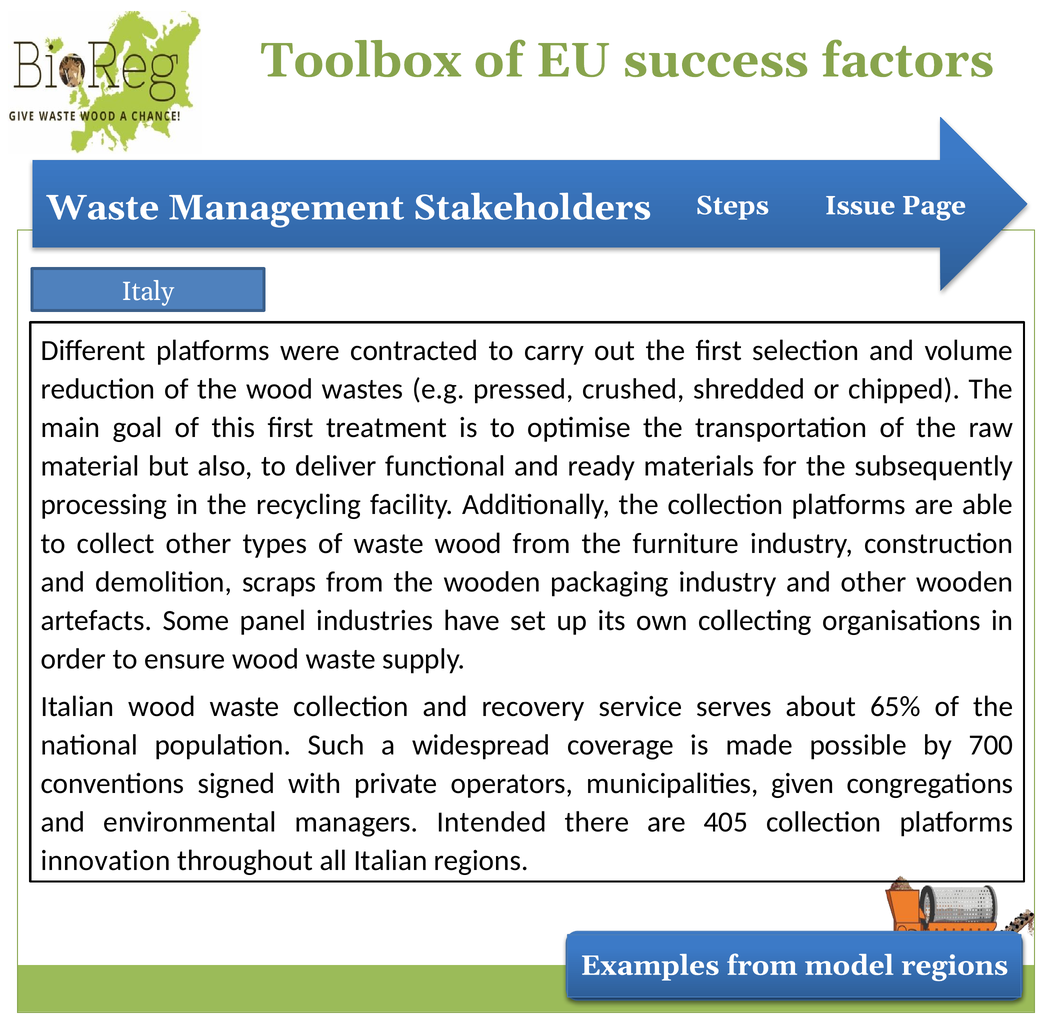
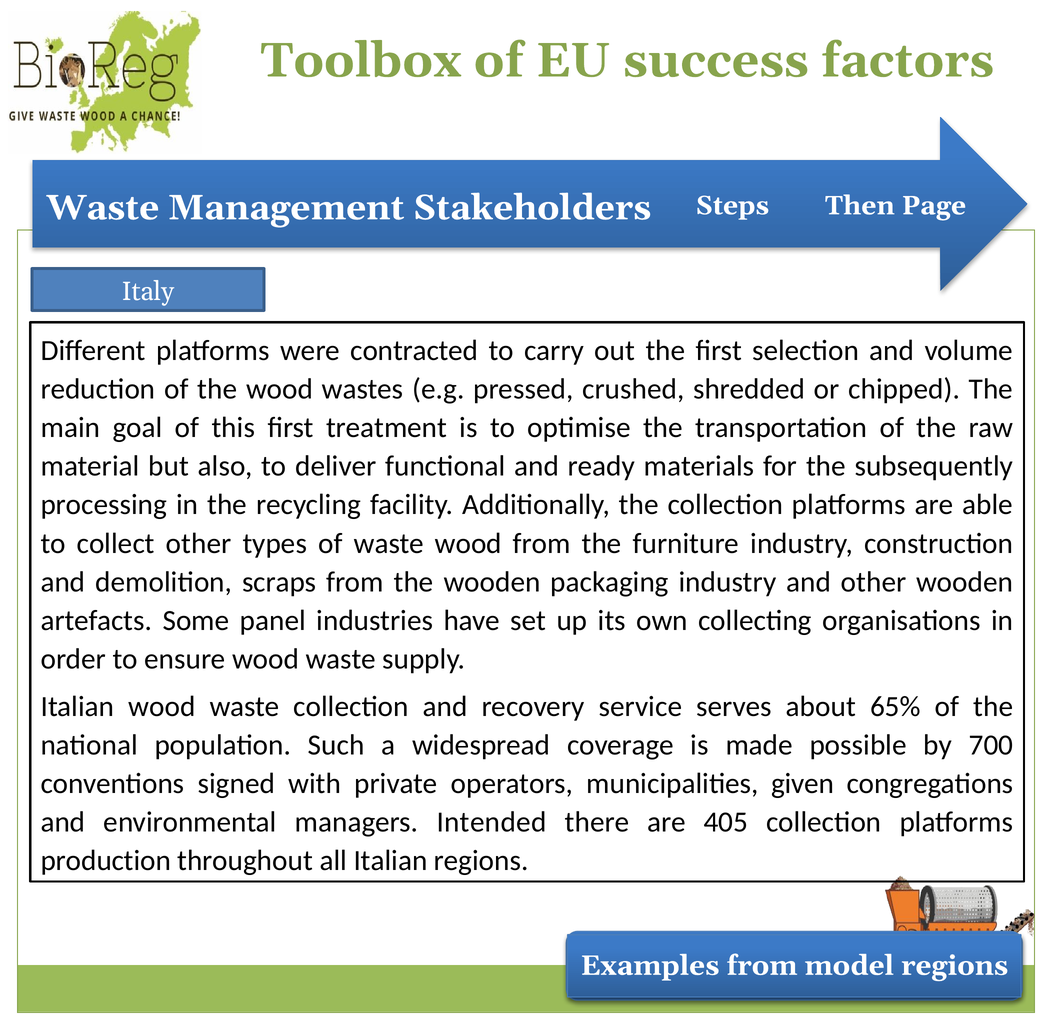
Issue: Issue -> Then
innovation: innovation -> production
